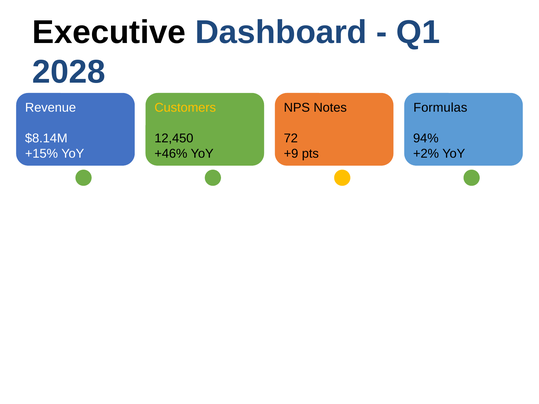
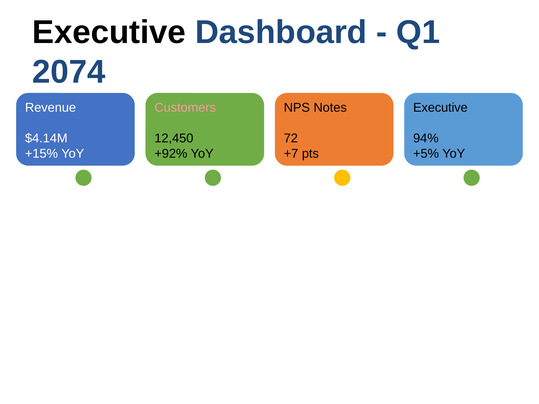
2028: 2028 -> 2074
Customers colour: yellow -> pink
Formulas at (440, 108): Formulas -> Executive
$8.14M: $8.14M -> $4.14M
+46%: +46% -> +92%
+9: +9 -> +7
+2%: +2% -> +5%
